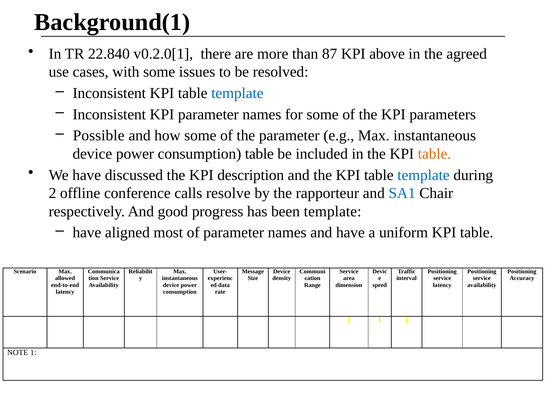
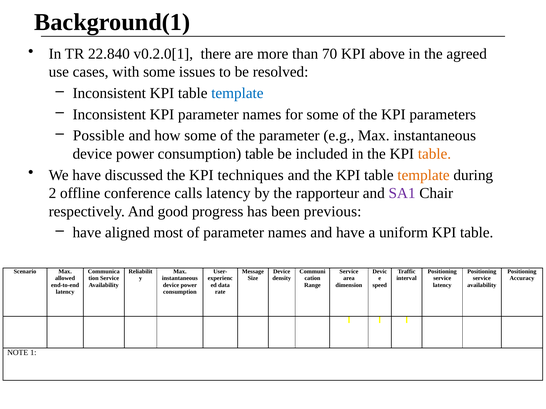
87: 87 -> 70
description: description -> techniques
template at (424, 175) colour: blue -> orange
calls resolve: resolve -> latency
SA1 colour: blue -> purple
been template: template -> previous
